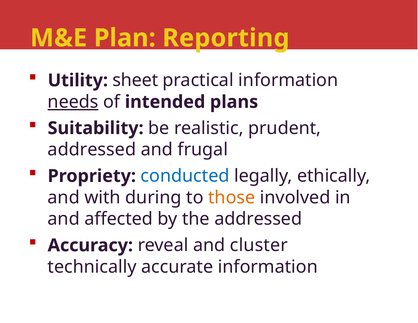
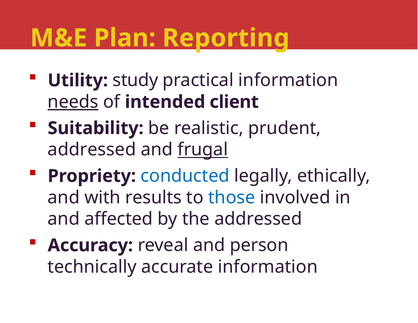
sheet: sheet -> study
plans: plans -> client
frugal underline: none -> present
during: during -> results
those colour: orange -> blue
cluster: cluster -> person
